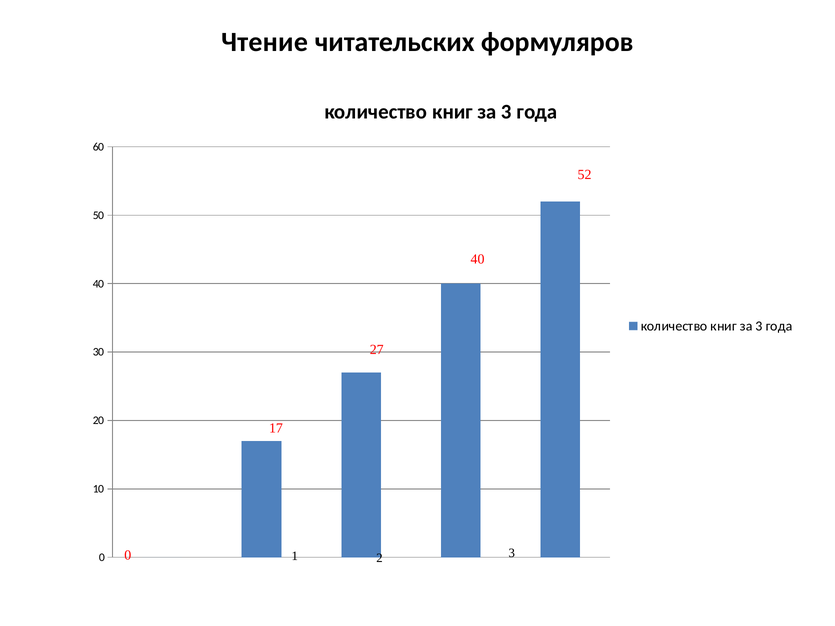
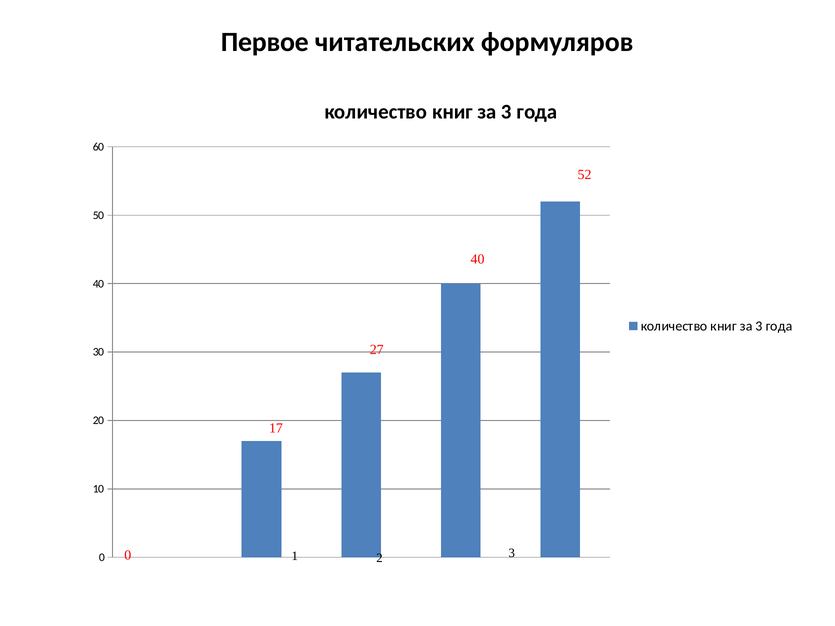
Чтение: Чтение -> Первое
